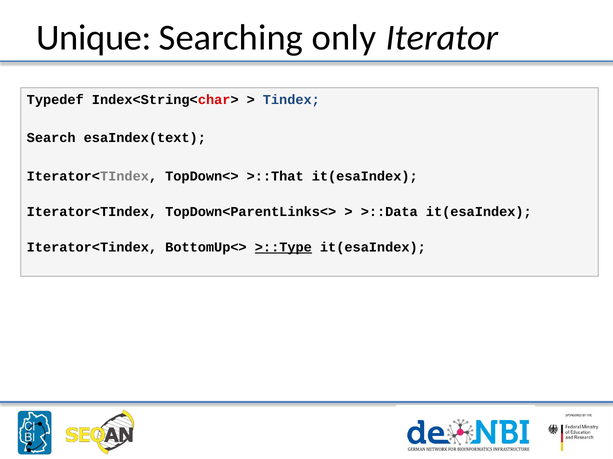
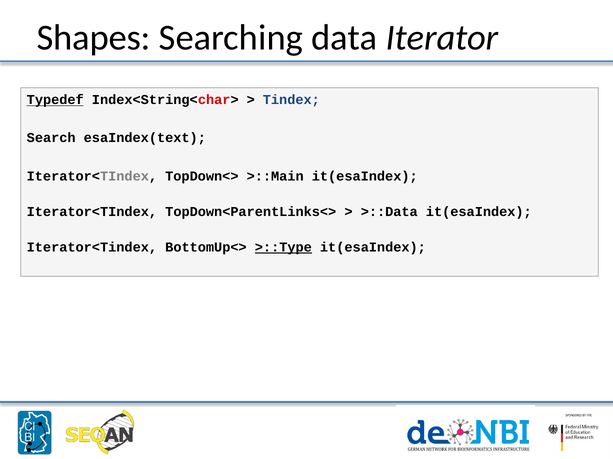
Unique: Unique -> Shapes
only: only -> data
Typedef underline: none -> present
>::That: >::That -> >::Main
